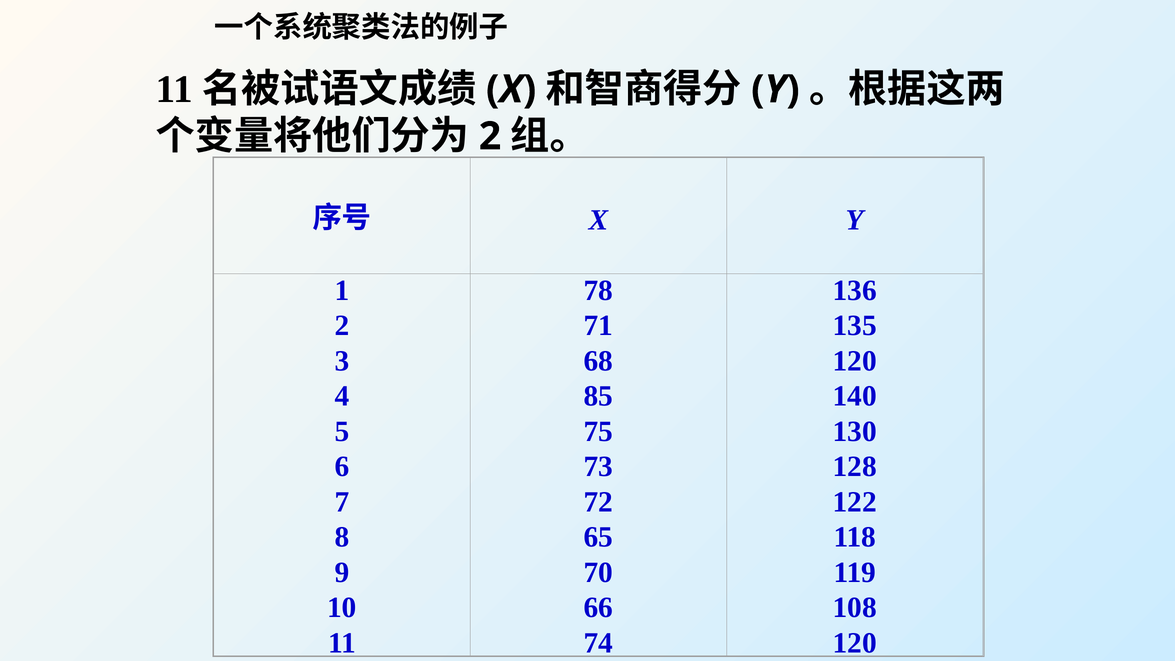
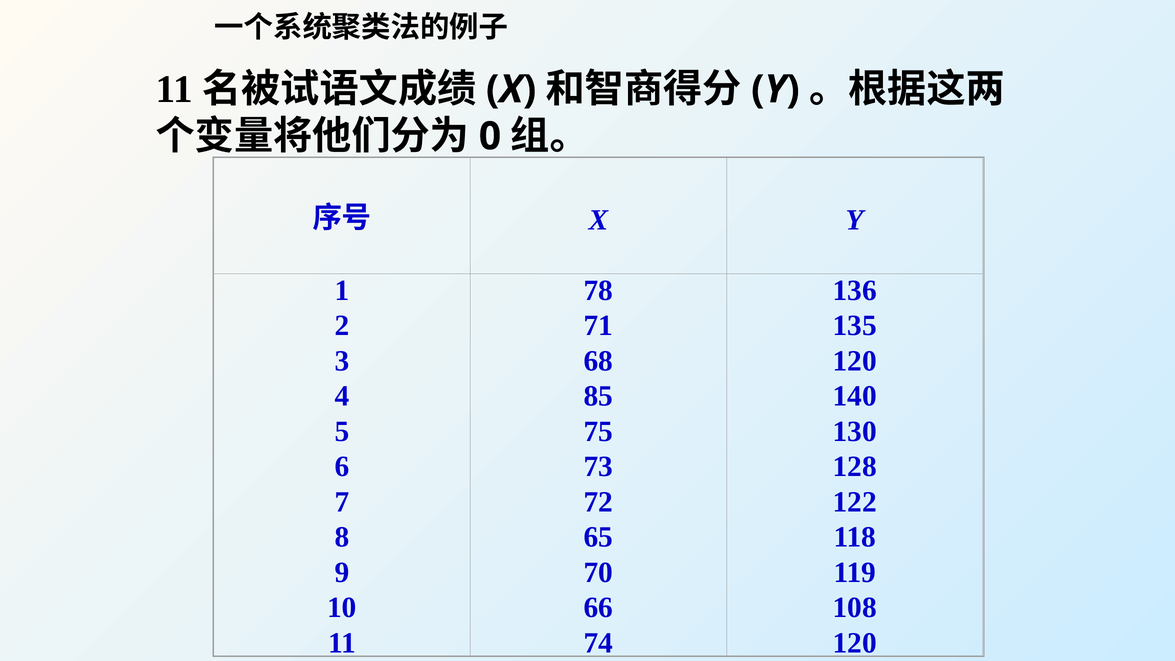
2 at (490, 136): 2 -> 0
